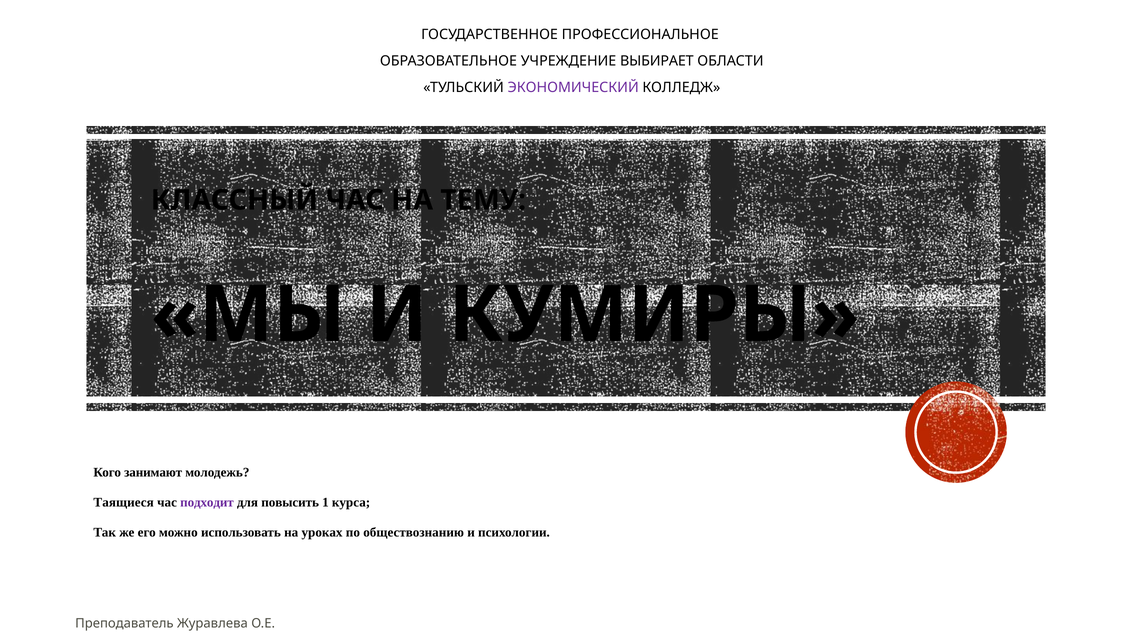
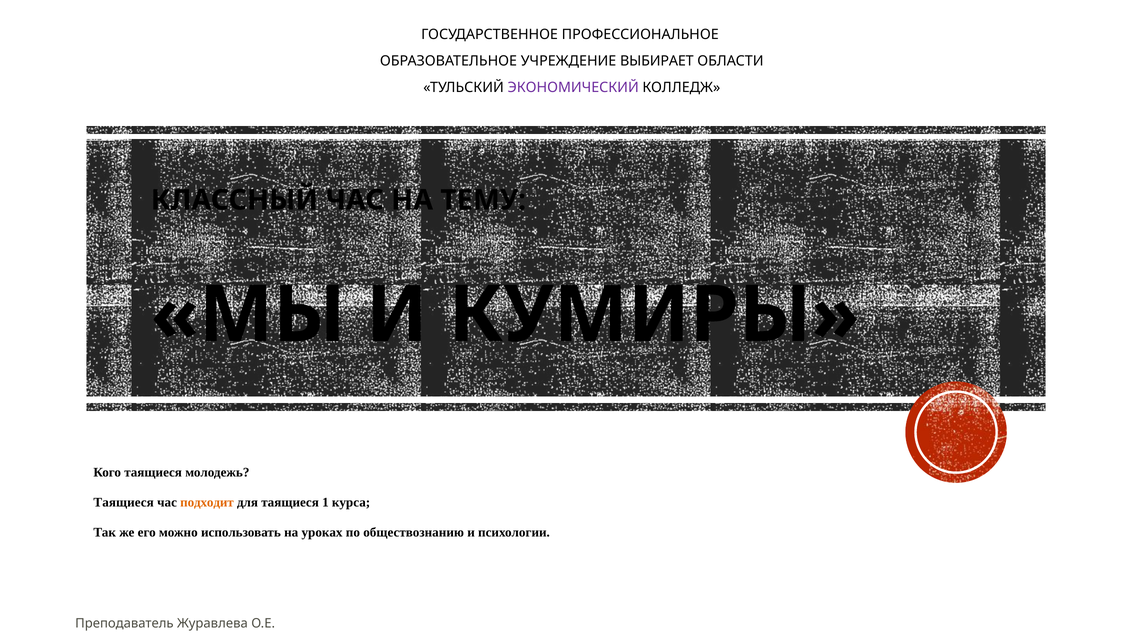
Кого занимают: занимают -> таящиеся
подходит colour: purple -> orange
для повысить: повысить -> таящиеся
